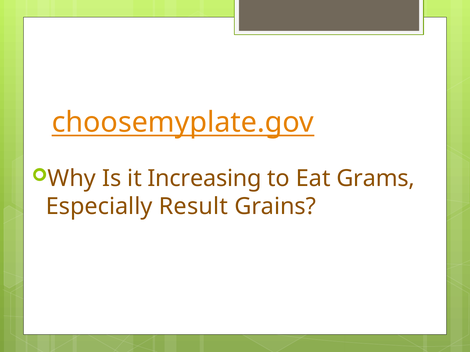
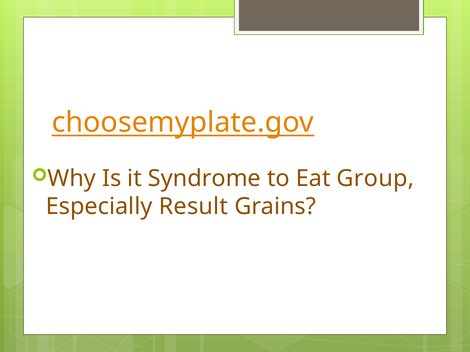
Increasing: Increasing -> Syndrome
Grams: Grams -> Group
